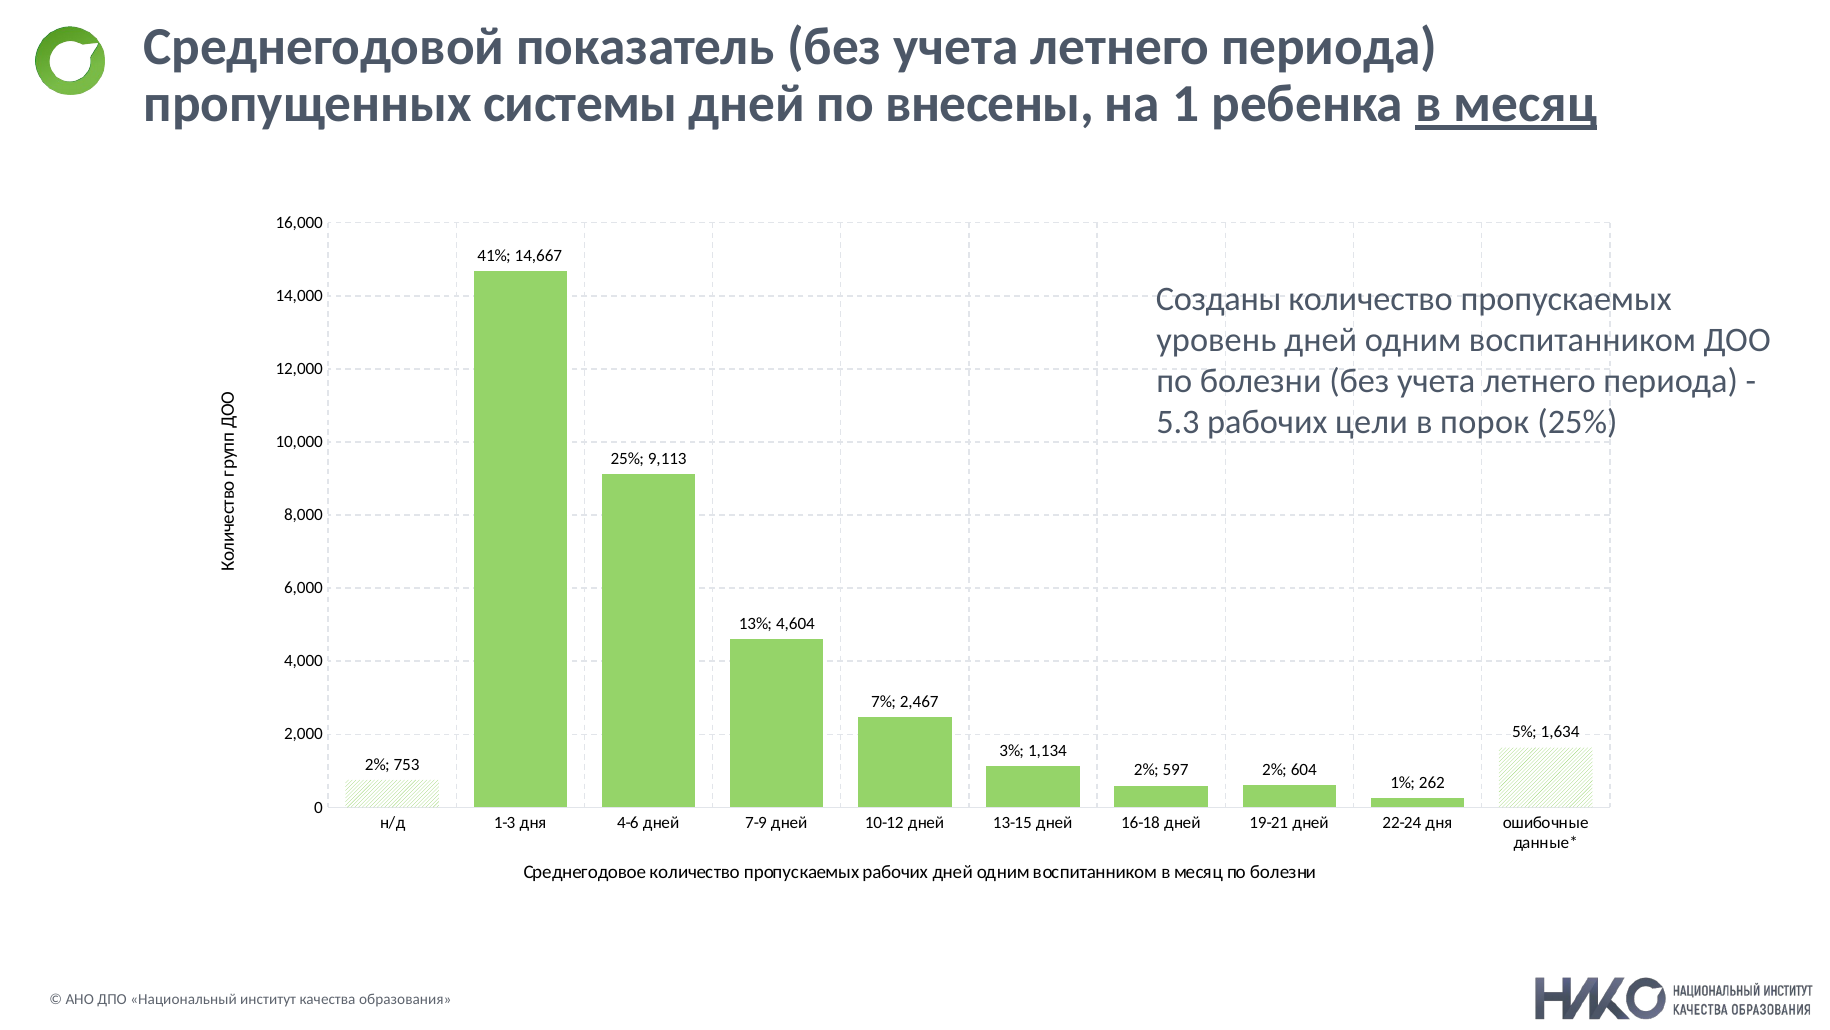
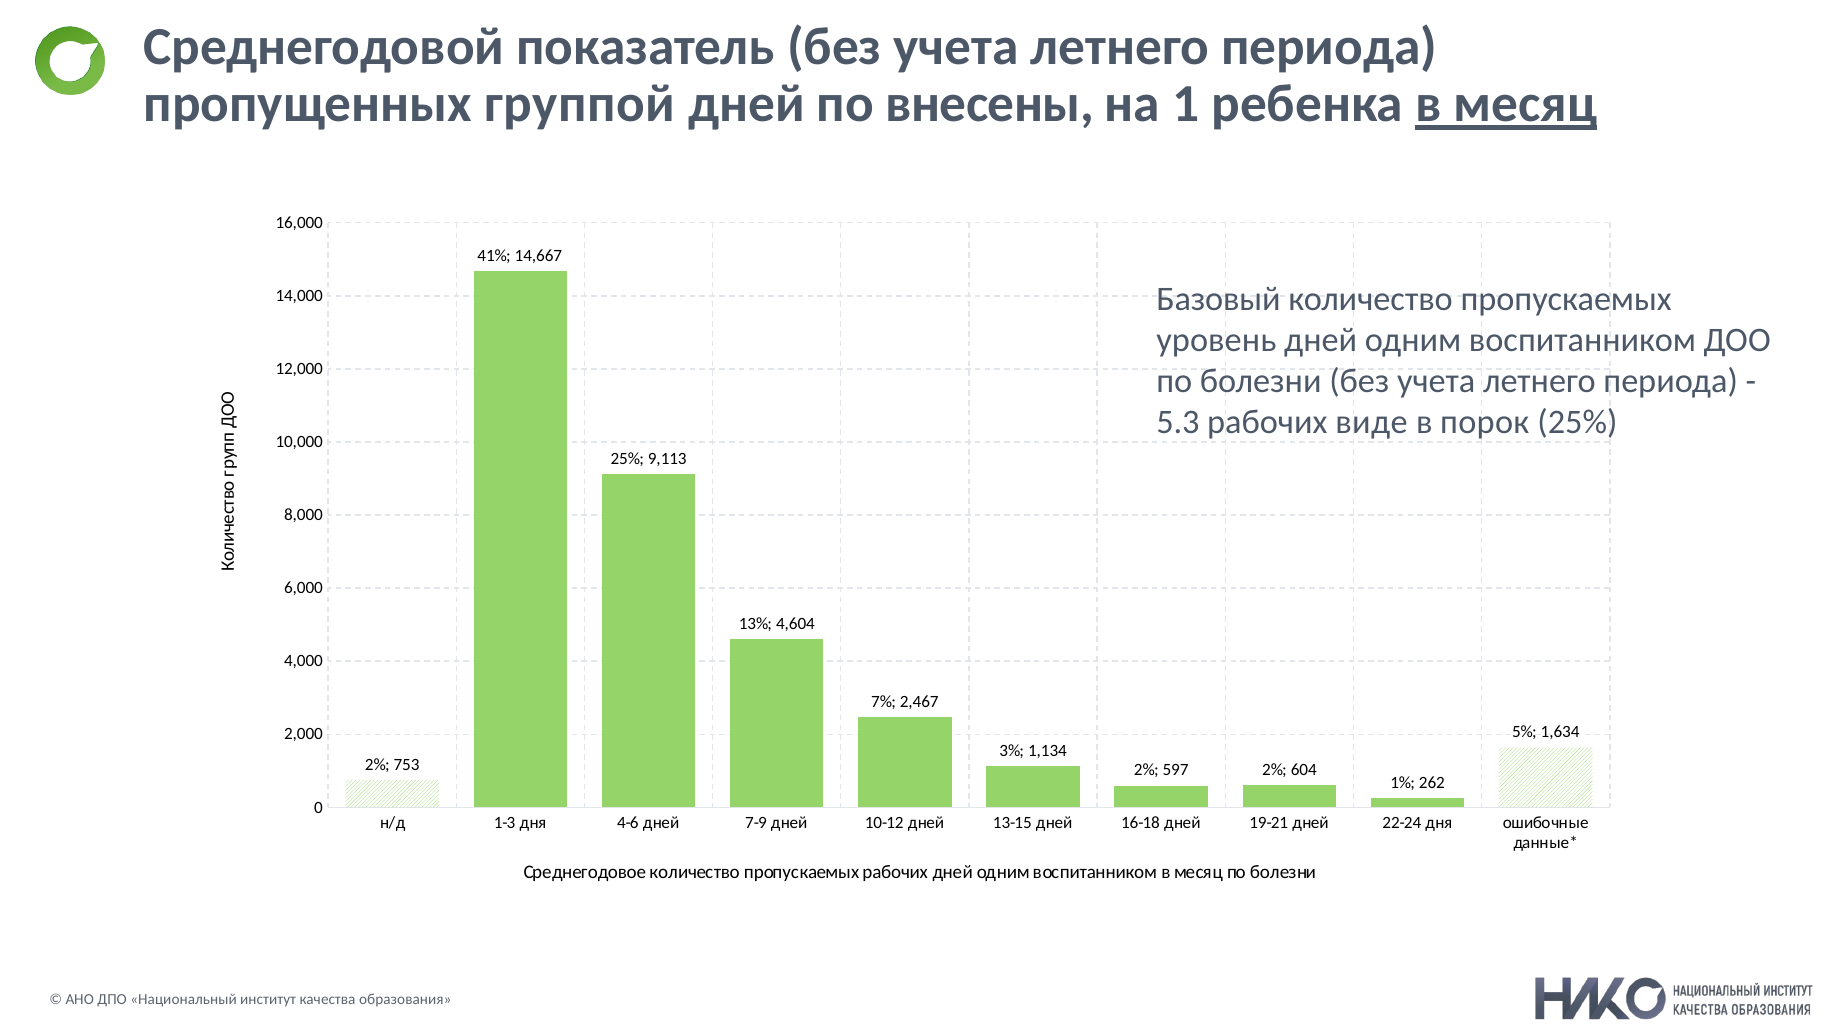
системы: системы -> группой
Созданы: Созданы -> Базовый
цели: цели -> виде
